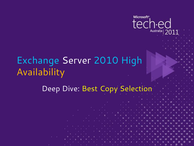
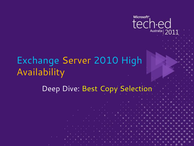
Server colour: white -> yellow
